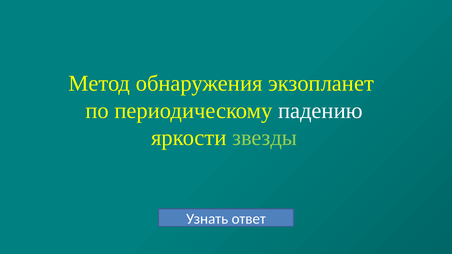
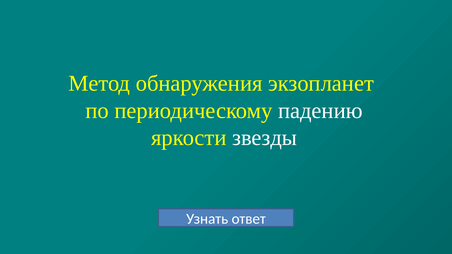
звезды colour: light green -> white
